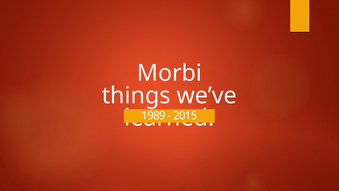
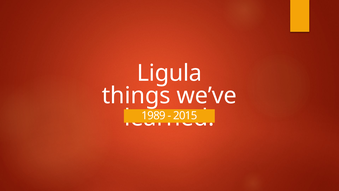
Morbi: Morbi -> Ligula
